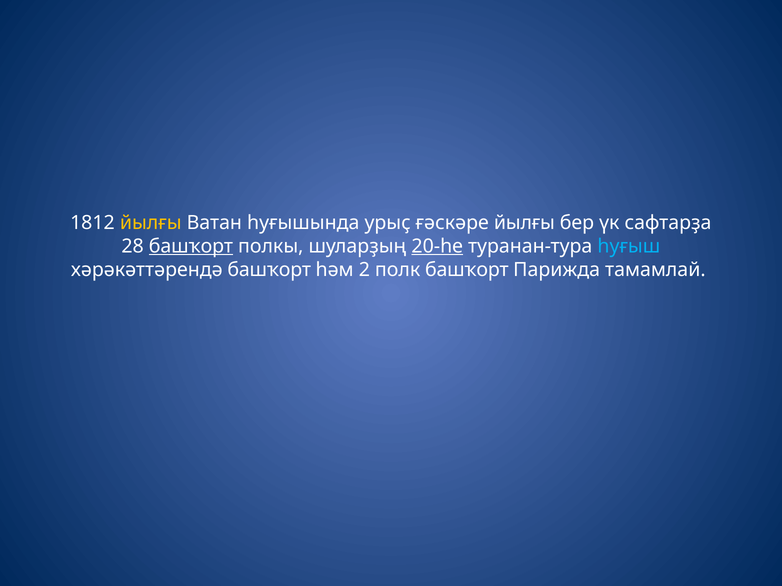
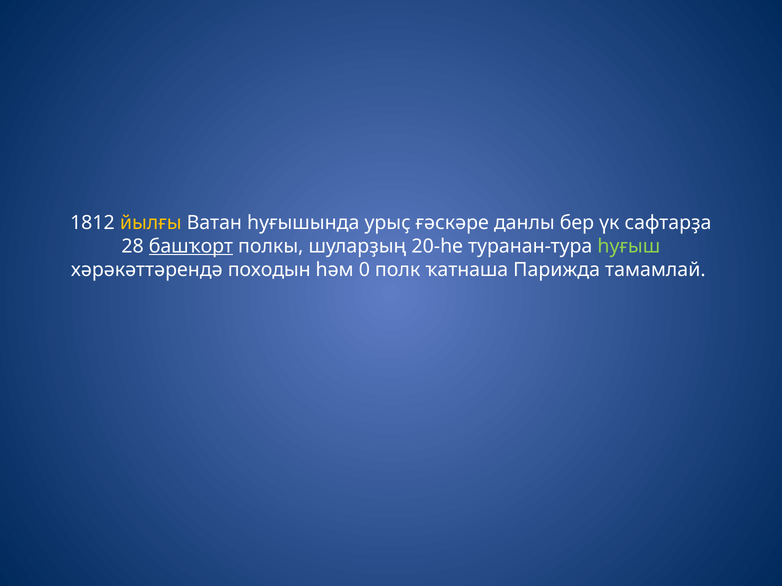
ғәскәре йылғы: йылғы -> данлы
20-һе underline: present -> none
һуғыш colour: light blue -> light green
хәрәкәттәрендә башҡорт: башҡорт -> походын
2: 2 -> 0
полк башҡорт: башҡорт -> ҡатнаша
